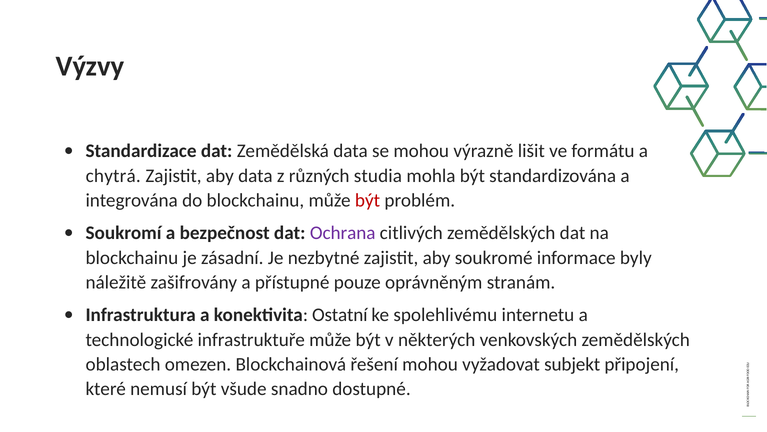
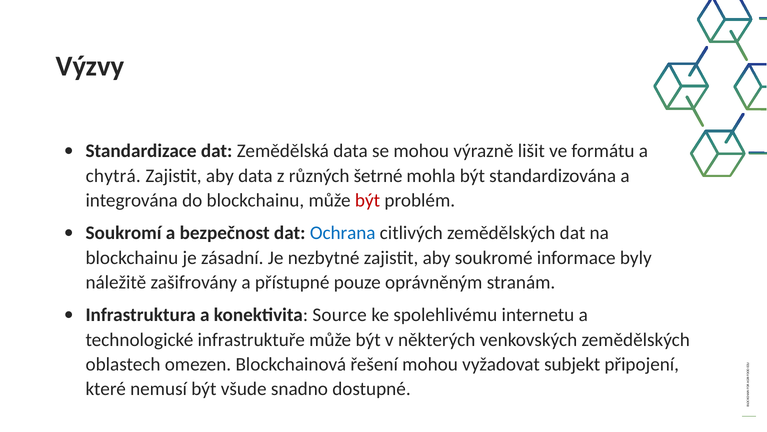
studia: studia -> šetrné
Ochrana colour: purple -> blue
Ostatní: Ostatní -> Source
